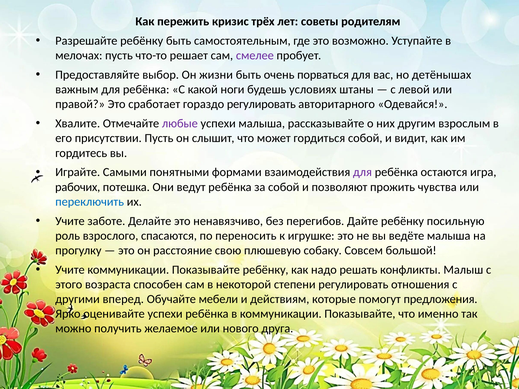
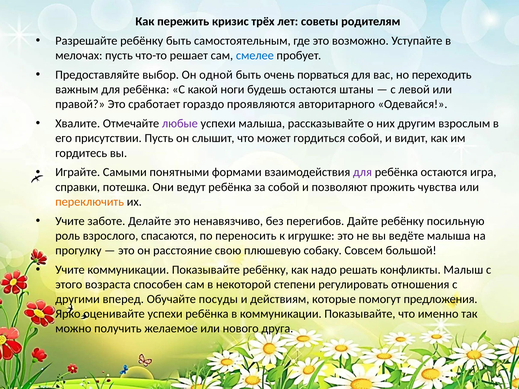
смелее colour: purple -> blue
жизни: жизни -> одной
детёнышах: детёнышах -> переходить
будешь условиях: условиях -> остаются
гораздо регулировать: регулировать -> проявляются
рабочих: рабочих -> справки
переключить colour: blue -> orange
мебели: мебели -> посуды
